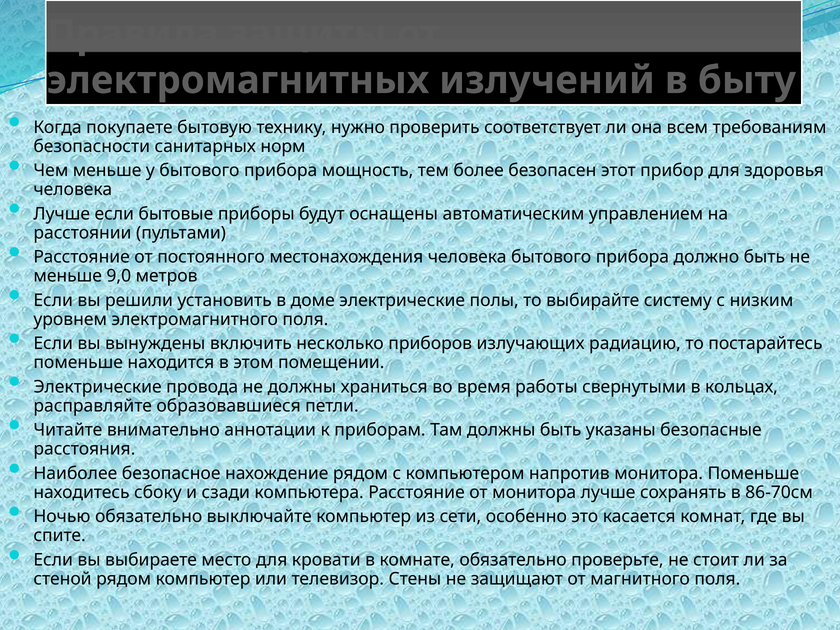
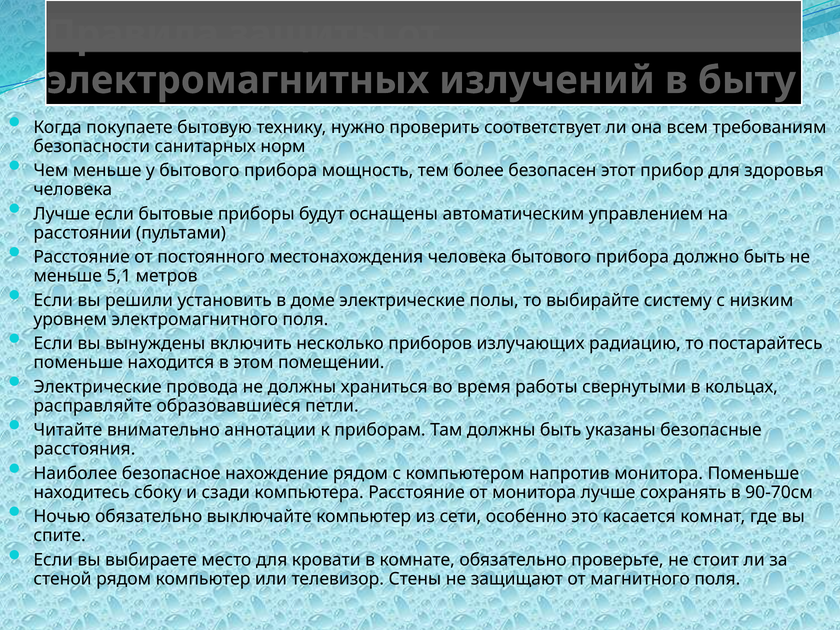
9,0: 9,0 -> 5,1
86-70см: 86-70см -> 90-70см
